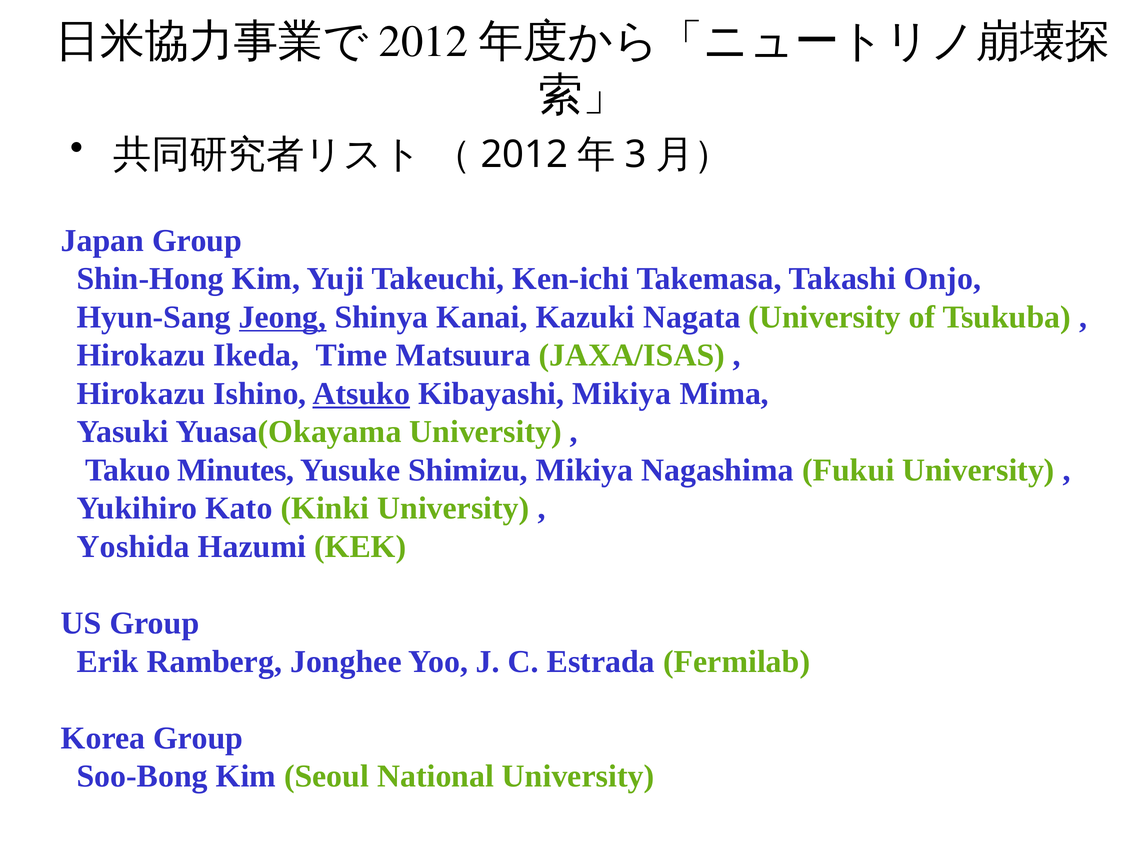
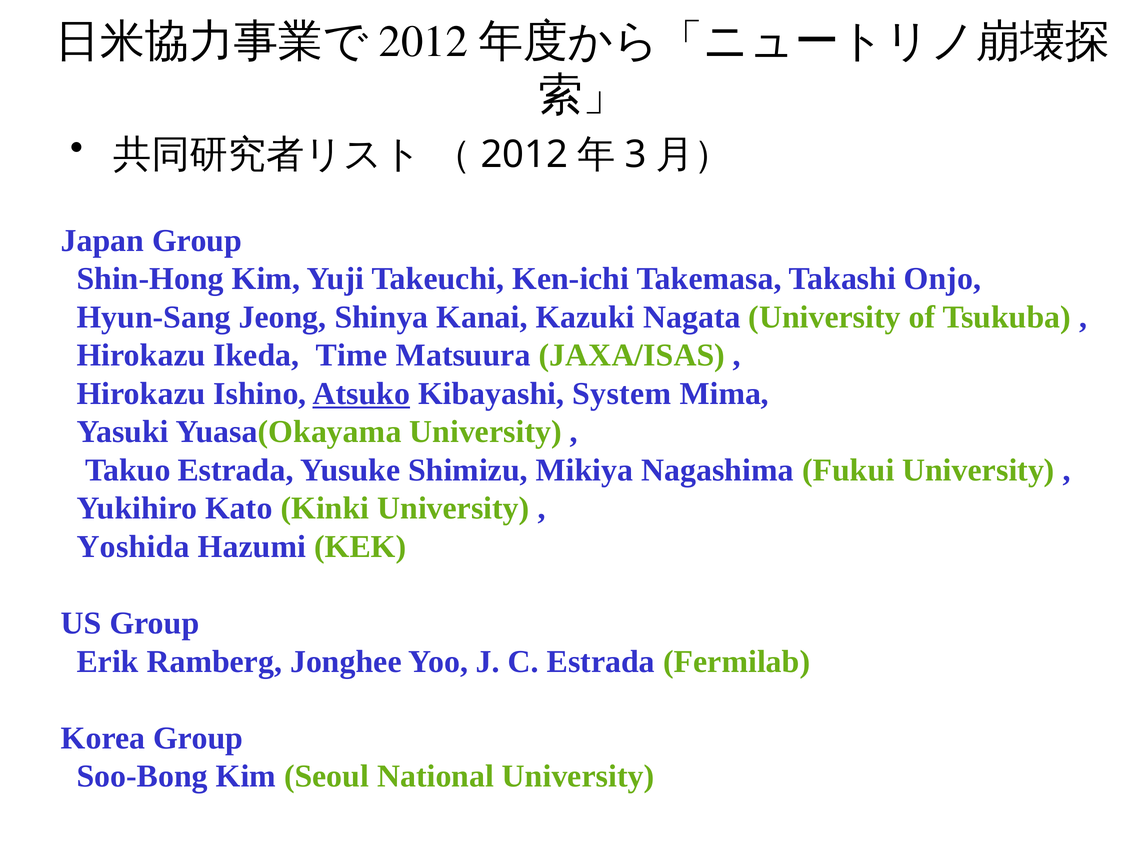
Jeong underline: present -> none
Kibayashi Mikiya: Mikiya -> System
Takuo Minutes: Minutes -> Estrada
